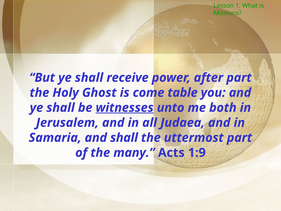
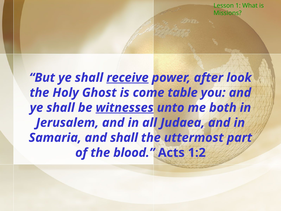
receive underline: none -> present
after part: part -> look
many: many -> blood
1:9: 1:9 -> 1:2
